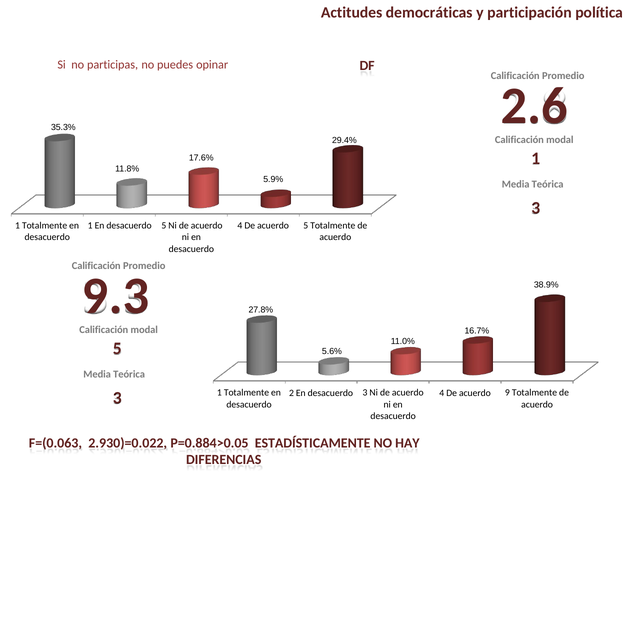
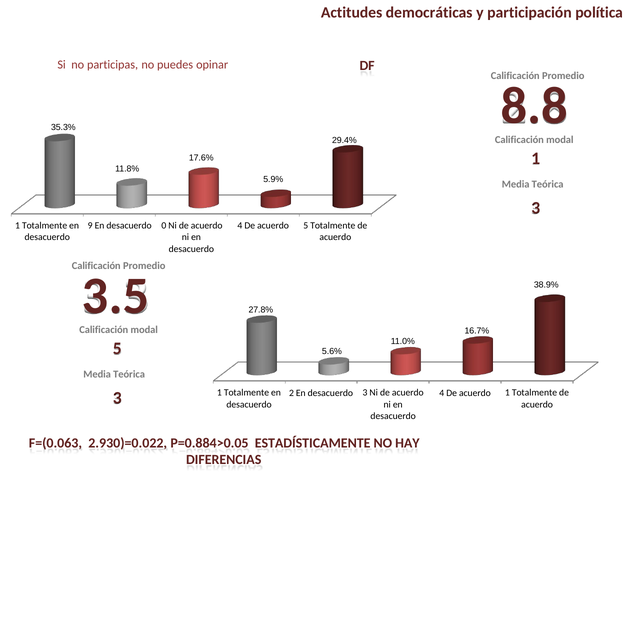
2.6: 2.6 -> 8.8
en 1: 1 -> 9
desacuerdo 5: 5 -> 0
9.3: 9.3 -> 3.5
acuerdo 9: 9 -> 1
